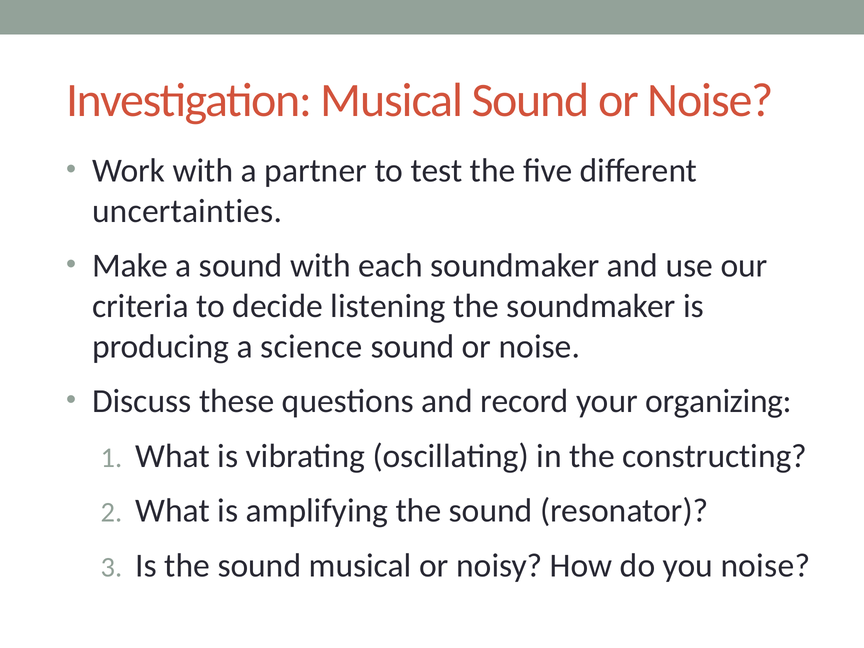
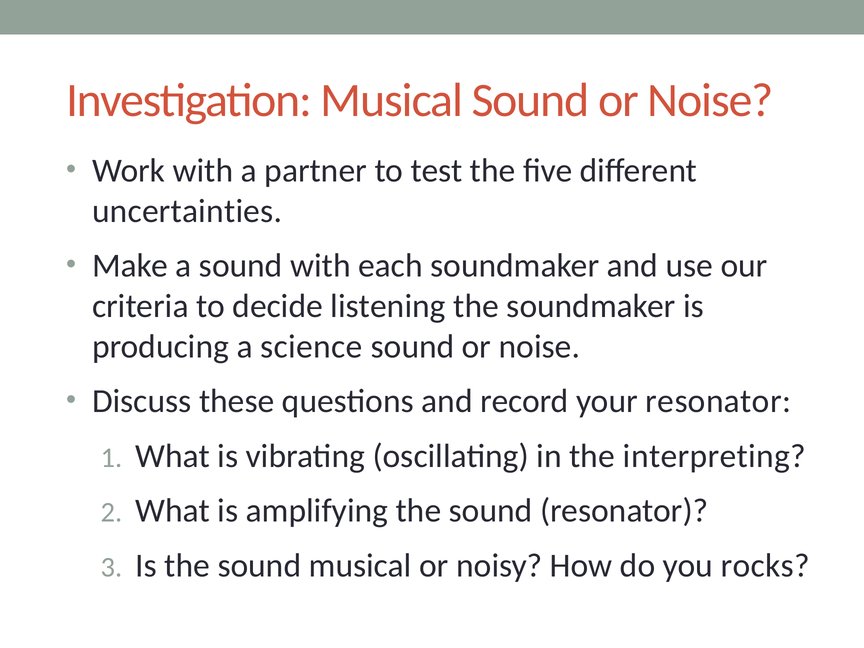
your organizing: organizing -> resonator
constructing: constructing -> interpreting
you noise: noise -> rocks
